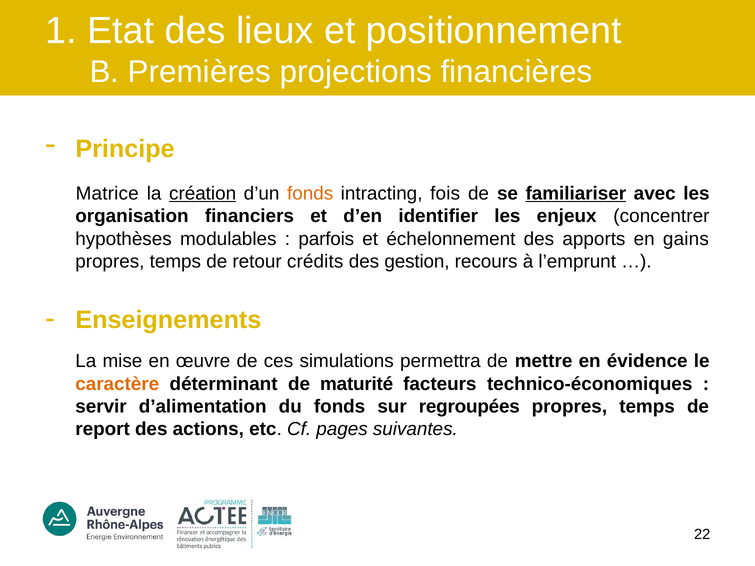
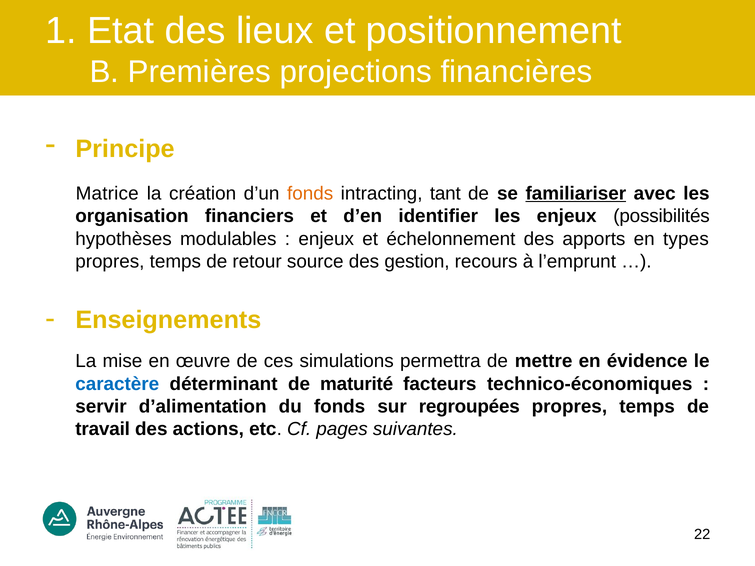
création underline: present -> none
fois: fois -> tant
concentrer: concentrer -> possibilités
parfois at (326, 239): parfois -> enjeux
gains: gains -> types
crédits: crédits -> source
caractère colour: orange -> blue
report: report -> travail
